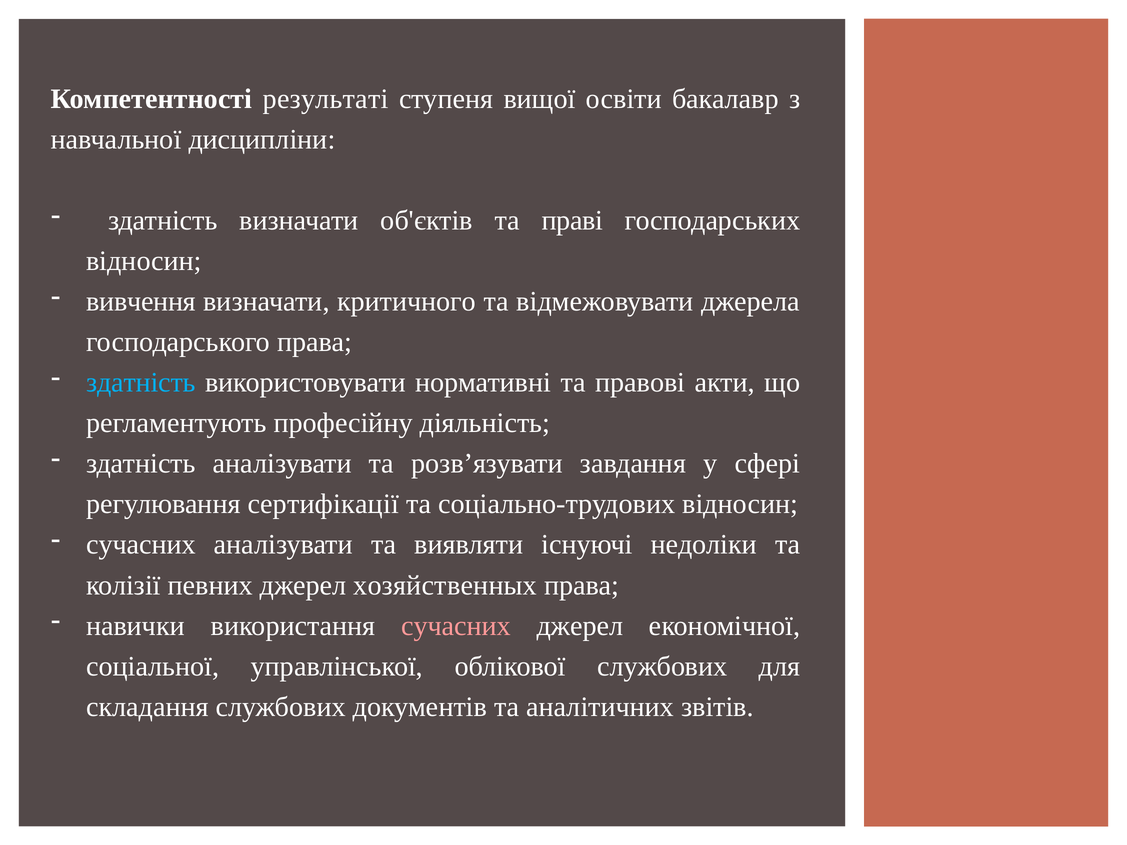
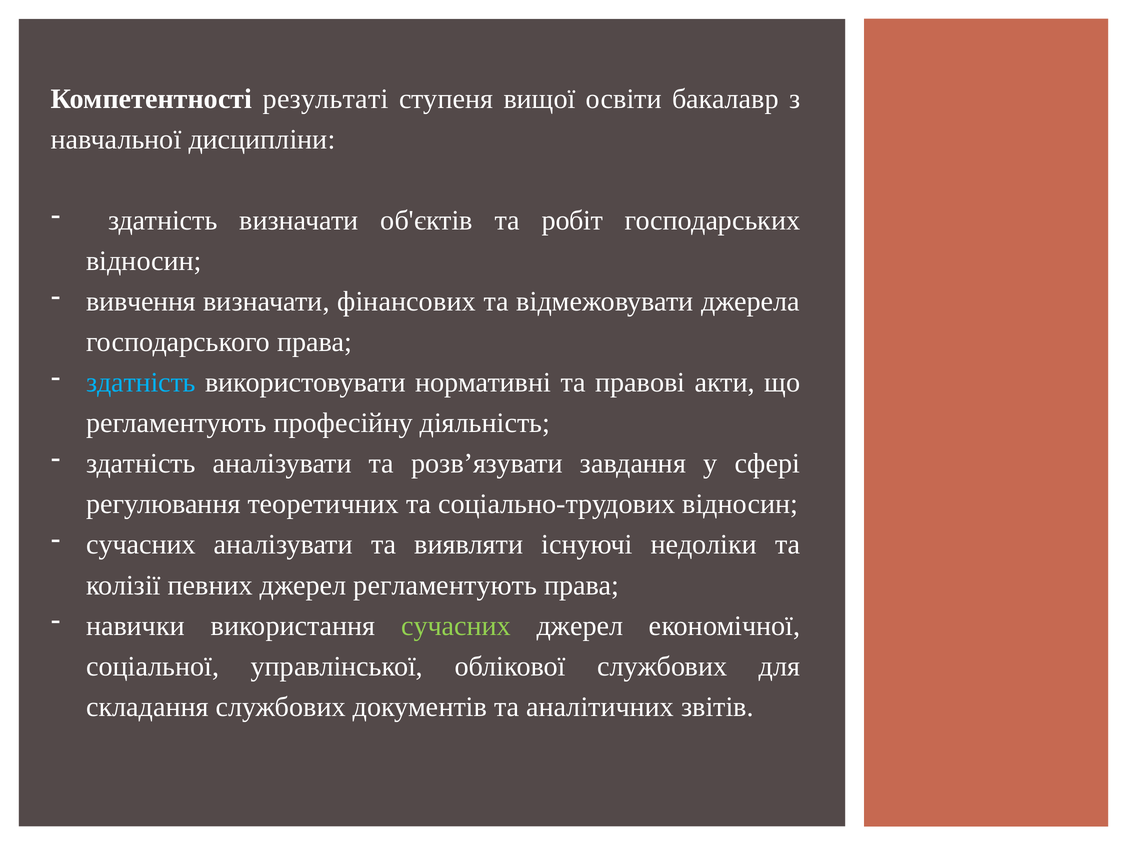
праві: праві -> робіт
критичного: критичного -> фінансових
сертифікації: сертифікації -> теоретичних
джерел хозяйственных: хозяйственных -> регламентують
сучасних at (456, 626) colour: pink -> light green
